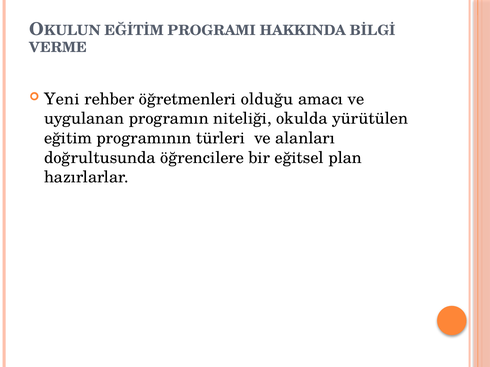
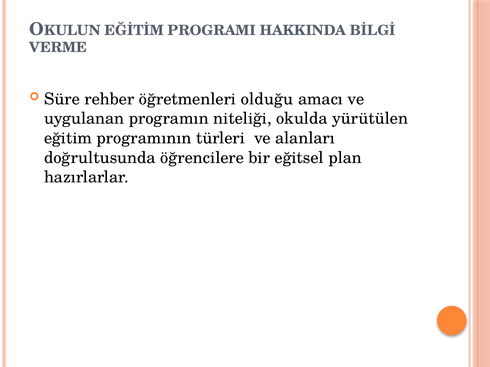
Yeni: Yeni -> Süre
